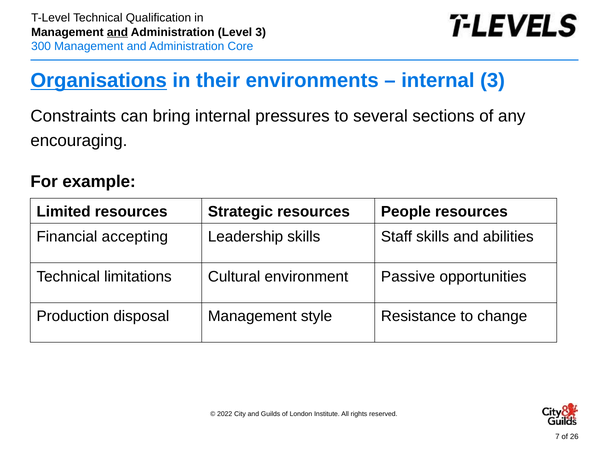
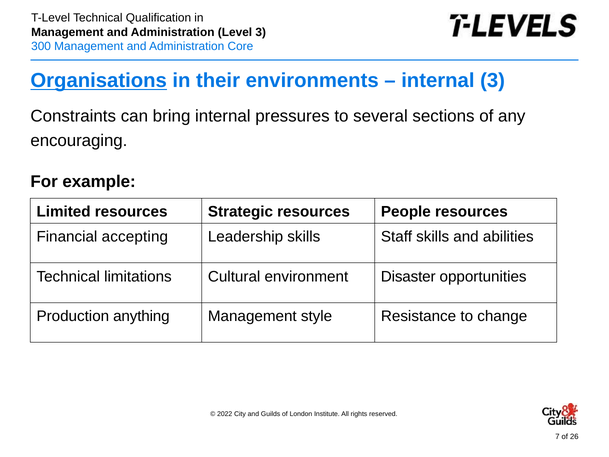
and at (117, 32) underline: present -> none
Passive: Passive -> Disaster
disposal: disposal -> anything
